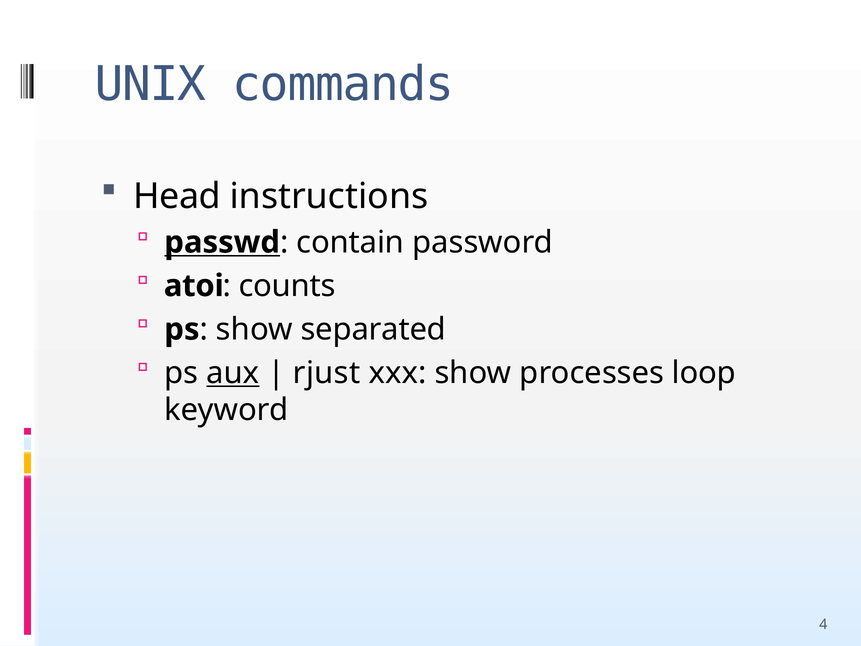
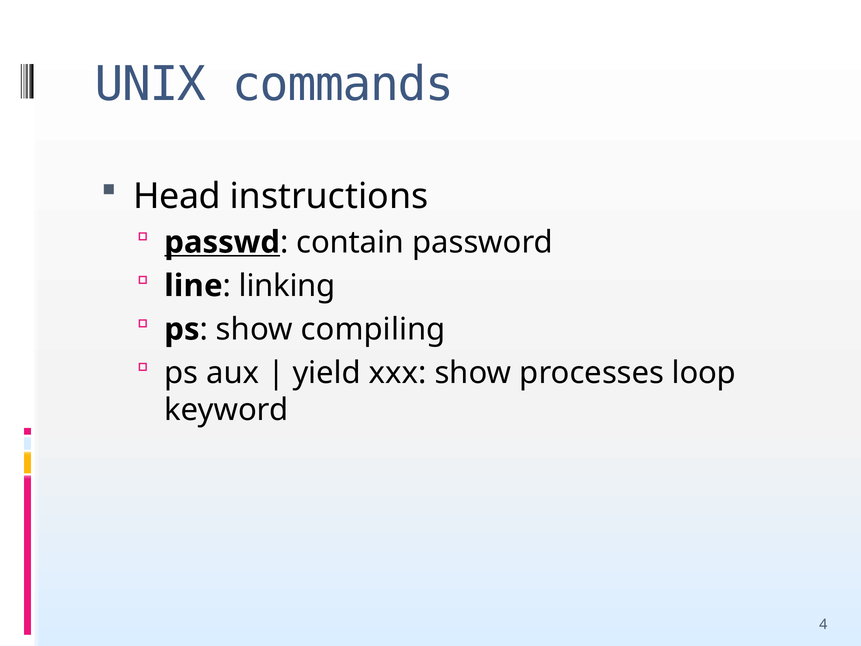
atoi: atoi -> line
counts: counts -> linking
separated: separated -> compiling
aux underline: present -> none
rjust: rjust -> yield
